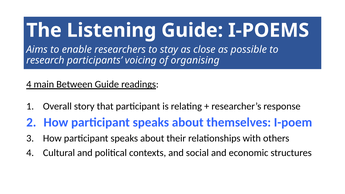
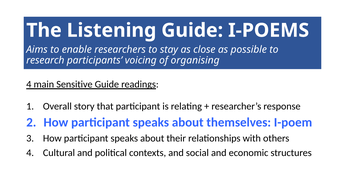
Between: Between -> Sensitive
